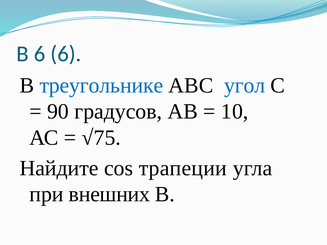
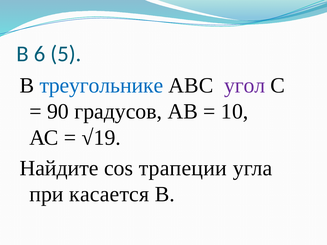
6 6: 6 -> 5
угол colour: blue -> purple
√75: √75 -> √19
внешних: внешних -> касается
